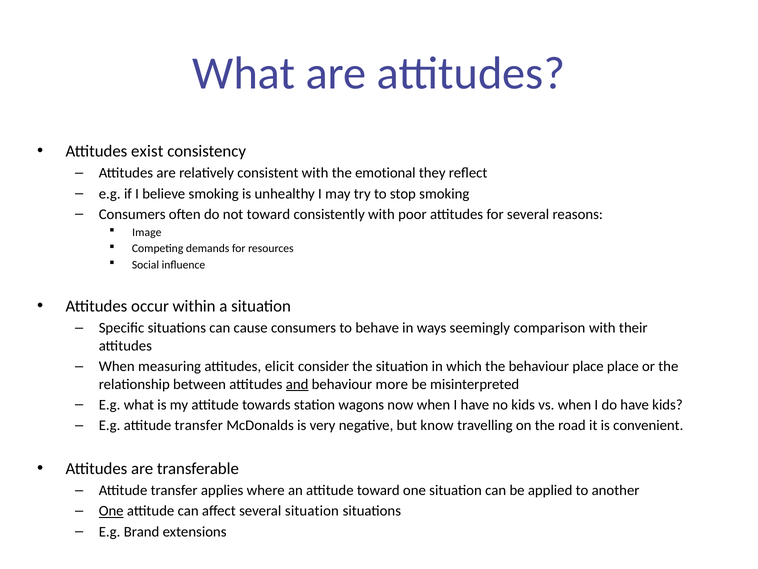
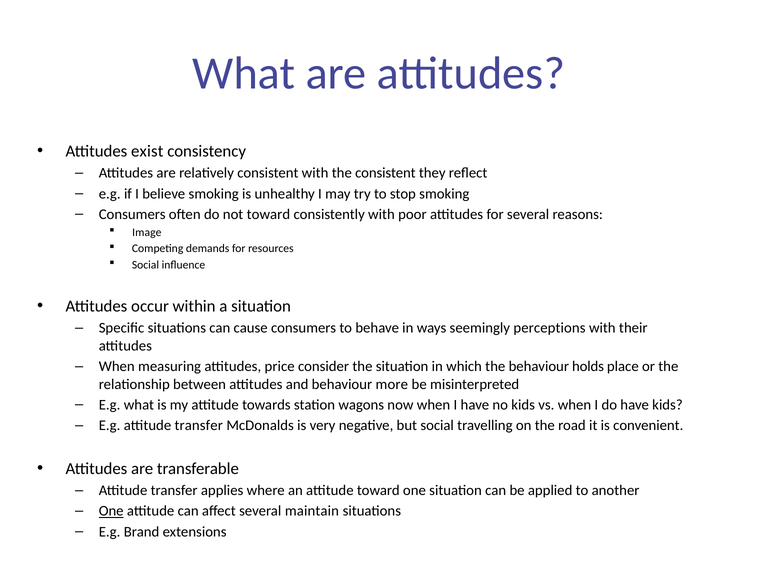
the emotional: emotional -> consistent
comparison: comparison -> perceptions
elicit: elicit -> price
behaviour place: place -> holds
and underline: present -> none
but know: know -> social
several situation: situation -> maintain
